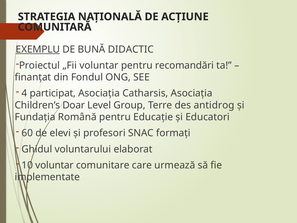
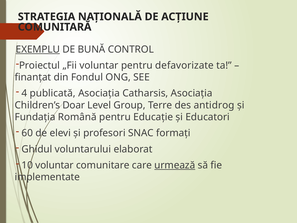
DIDACTIC: DIDACTIC -> CONTROL
recomandări: recomandări -> defavorizate
participat: participat -> publicată
urmează underline: none -> present
